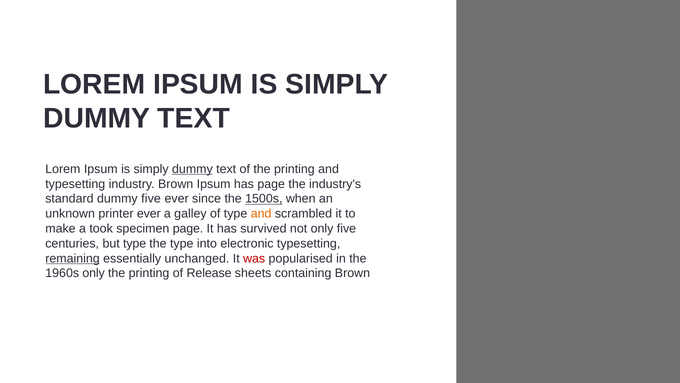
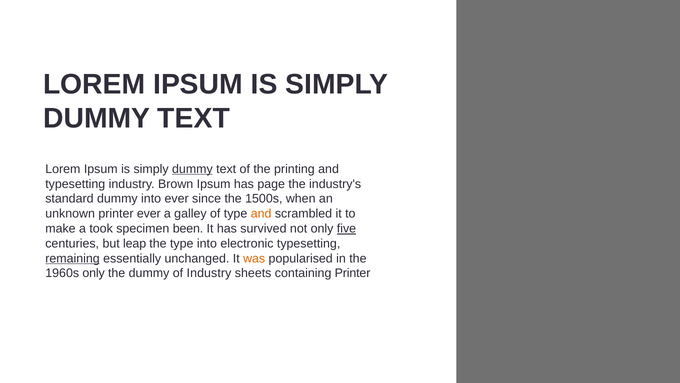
dummy five: five -> into
1500s underline: present -> none
specimen page: page -> been
five at (346, 228) underline: none -> present
but type: type -> leap
was colour: red -> orange
printing at (149, 273): printing -> dummy
of Release: Release -> Industry
containing Brown: Brown -> Printer
